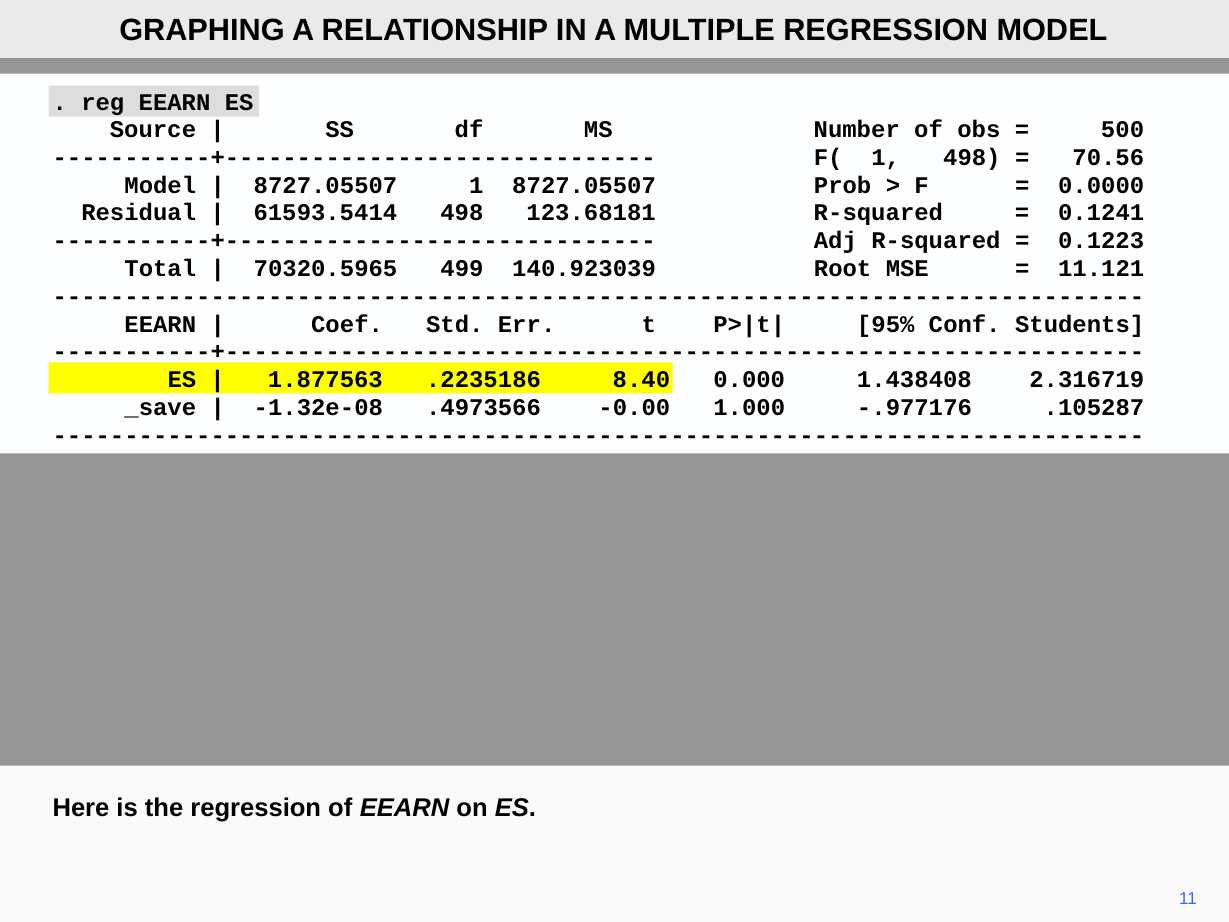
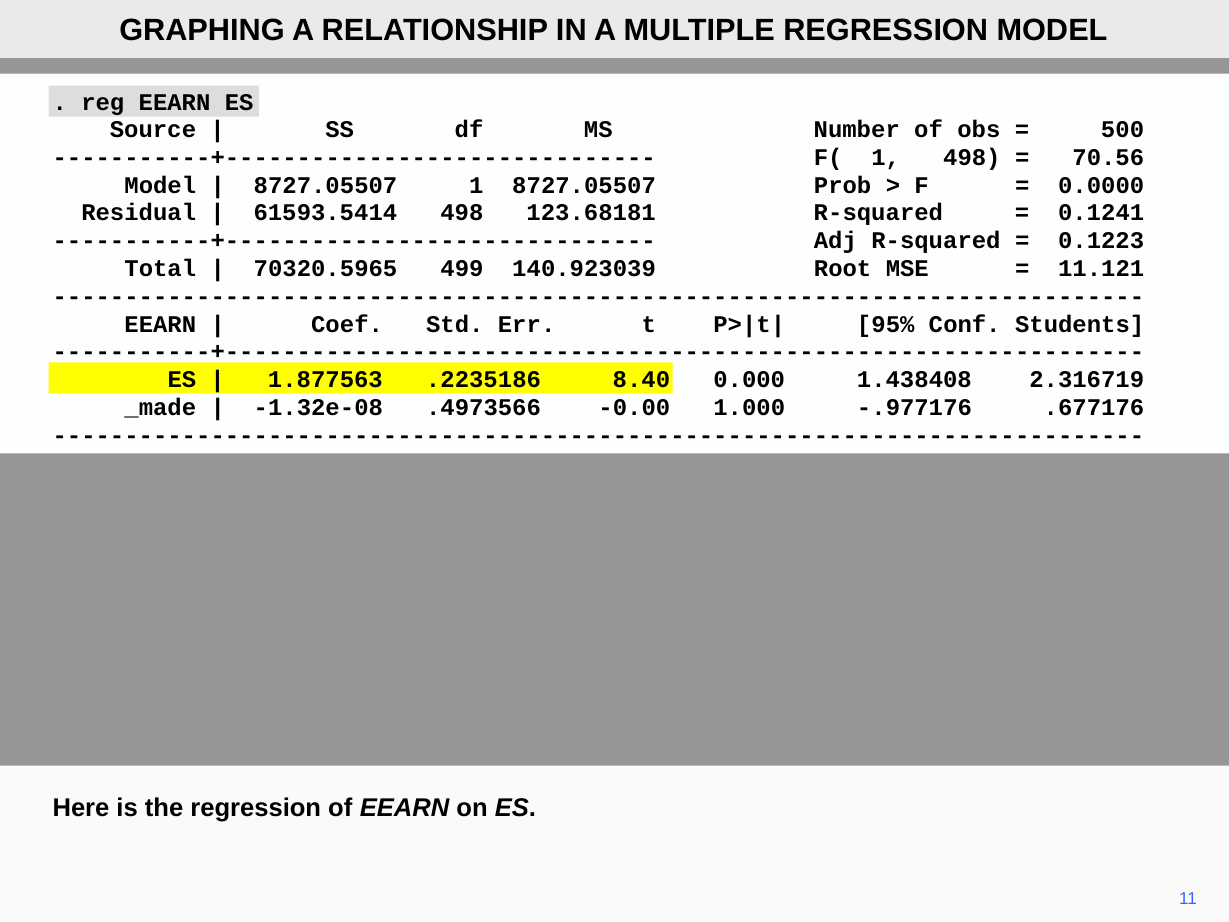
_save: _save -> _made
.105287: .105287 -> .677176
